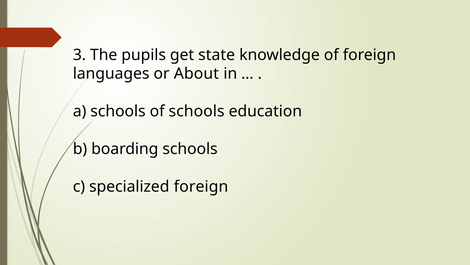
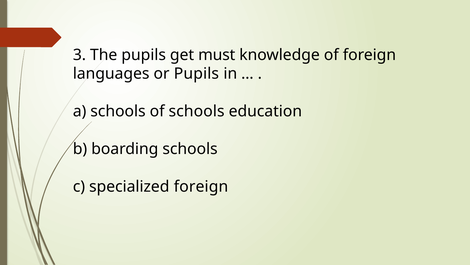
state: state -> must
or About: About -> Pupils
